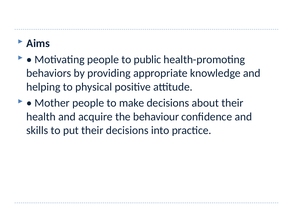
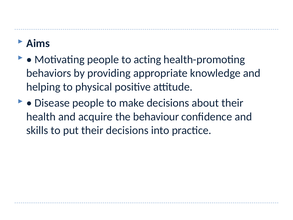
public: public -> acting
Mother: Mother -> Disease
